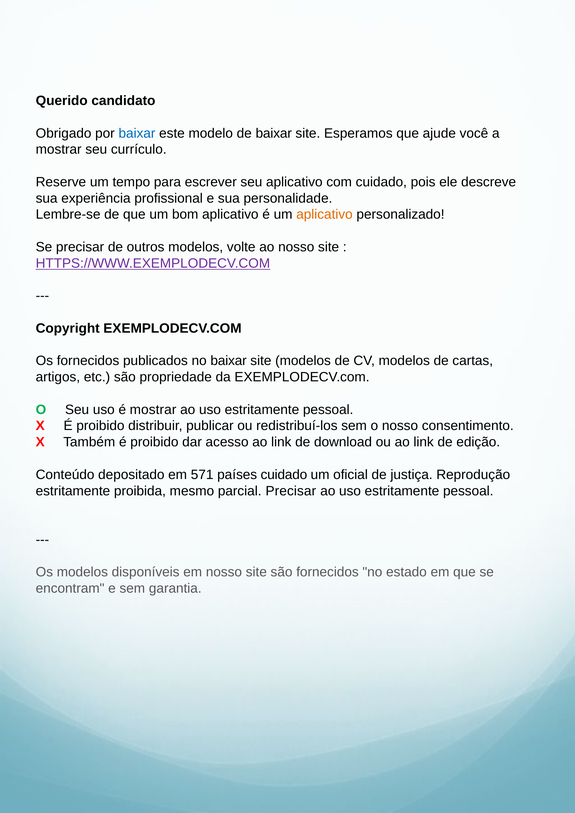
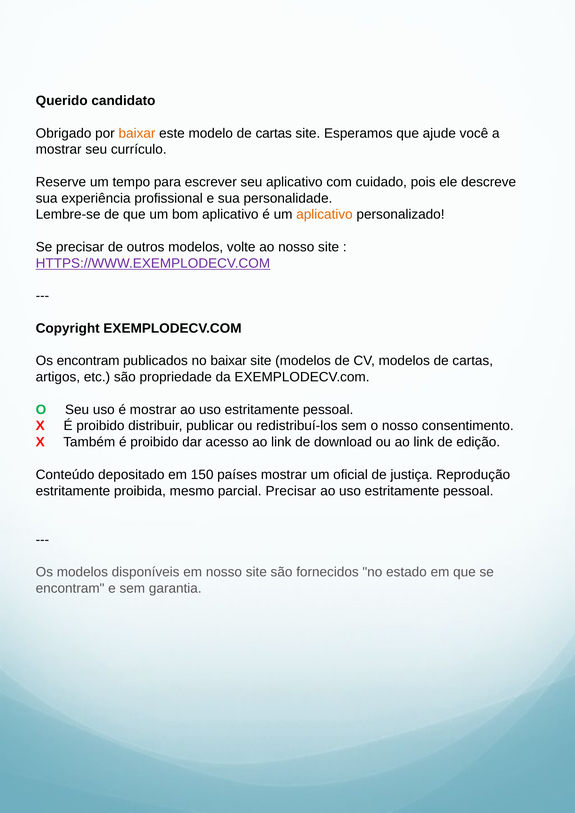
baixar at (137, 133) colour: blue -> orange
modelo de baixar: baixar -> cartas
Os fornecidos: fornecidos -> encontram
571: 571 -> 150
países cuidado: cuidado -> mostrar
